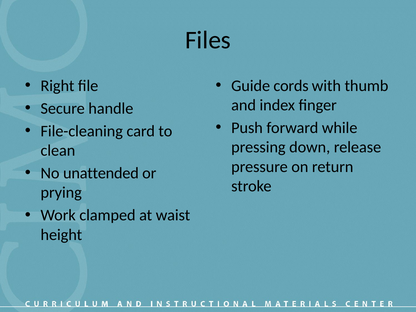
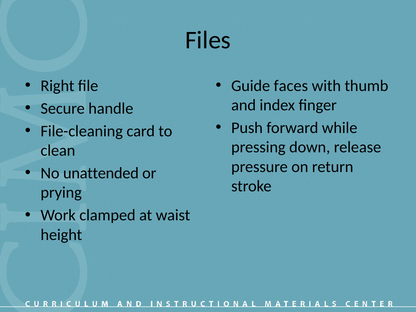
cords: cords -> faces
